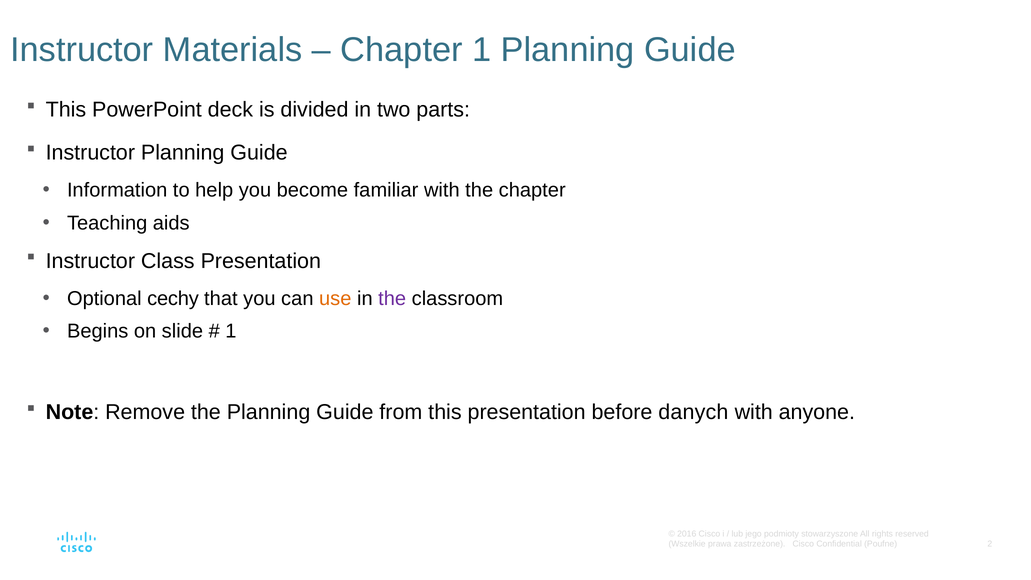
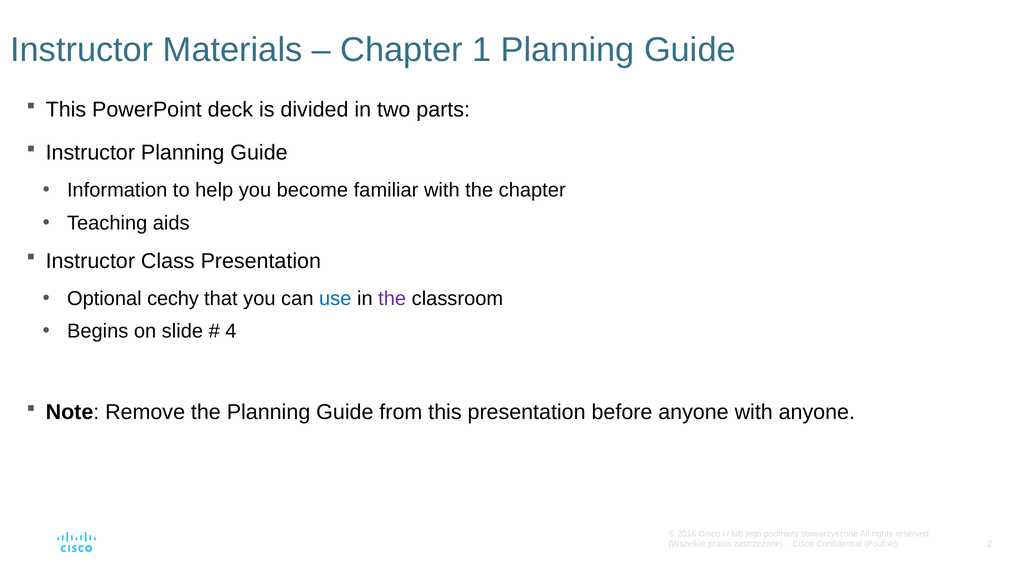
use colour: orange -> blue
1 at (231, 331): 1 -> 4
before danych: danych -> anyone
